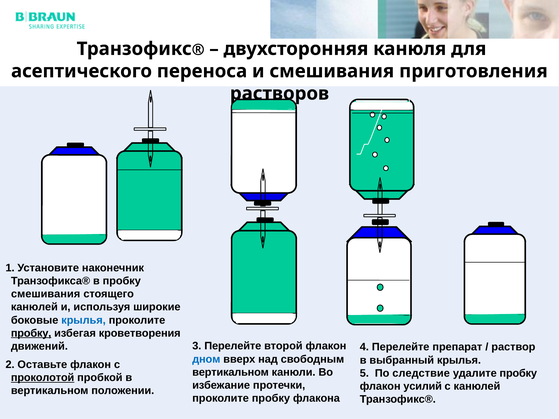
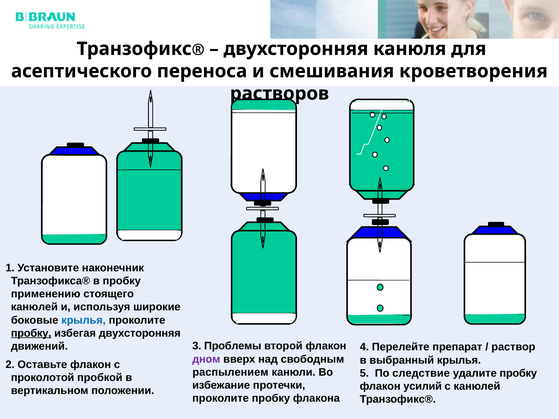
приготовления: приготовления -> кроветворения
смешивания at (46, 294): смешивания -> применению
избегая кроветворения: кроветворения -> двухсторонняя
3 Перелейте: Перелейте -> Проблемы
дном colour: blue -> purple
вертикальном at (231, 372): вертикальном -> распылением
проколотой underline: present -> none
